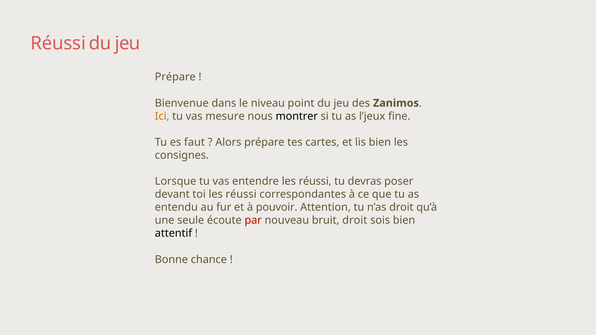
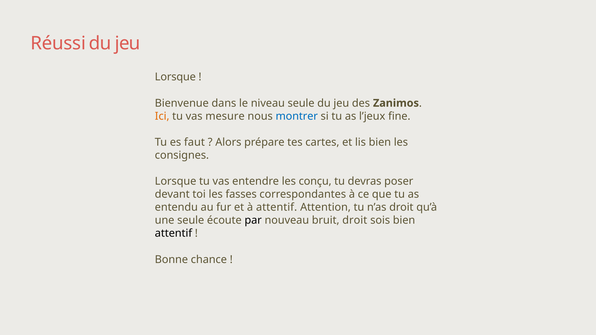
Prépare at (175, 77): Prépare -> Lorsque
niveau point: point -> seule
montrer colour: black -> blue
entendre les réussi: réussi -> conçu
toi les réussi: réussi -> fasses
à pouvoir: pouvoir -> attentif
par colour: red -> black
